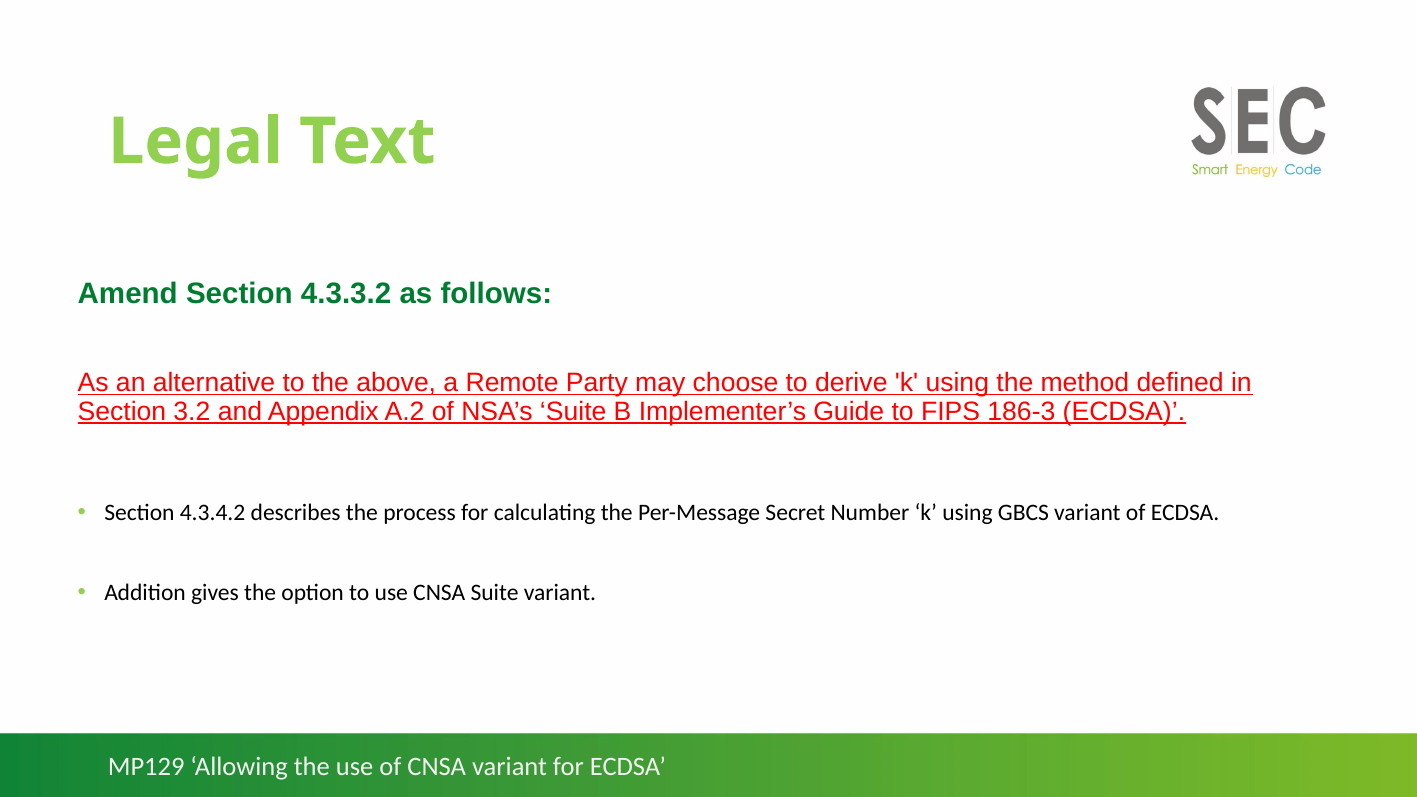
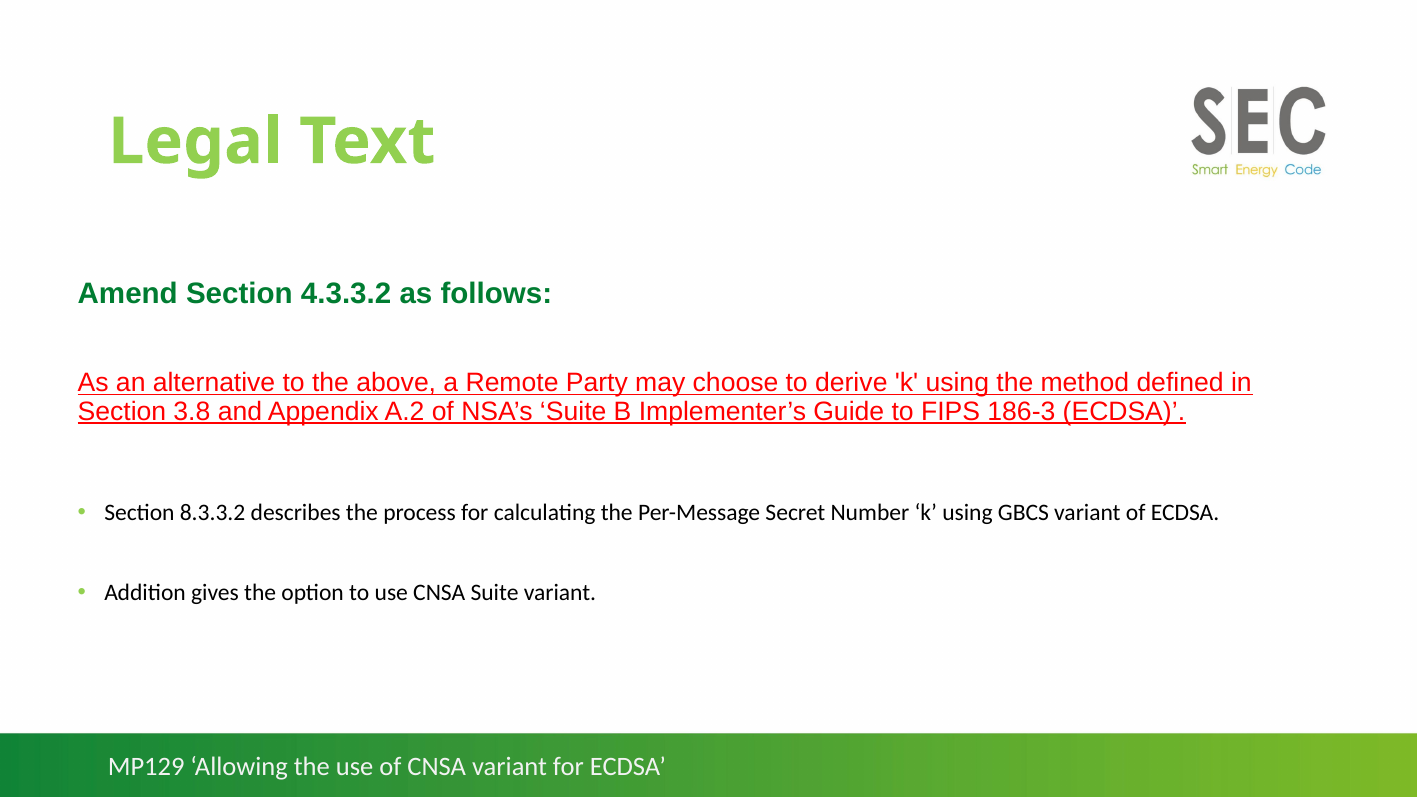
3.2: 3.2 -> 3.8
4.3.4.2: 4.3.4.2 -> 8.3.3.2
